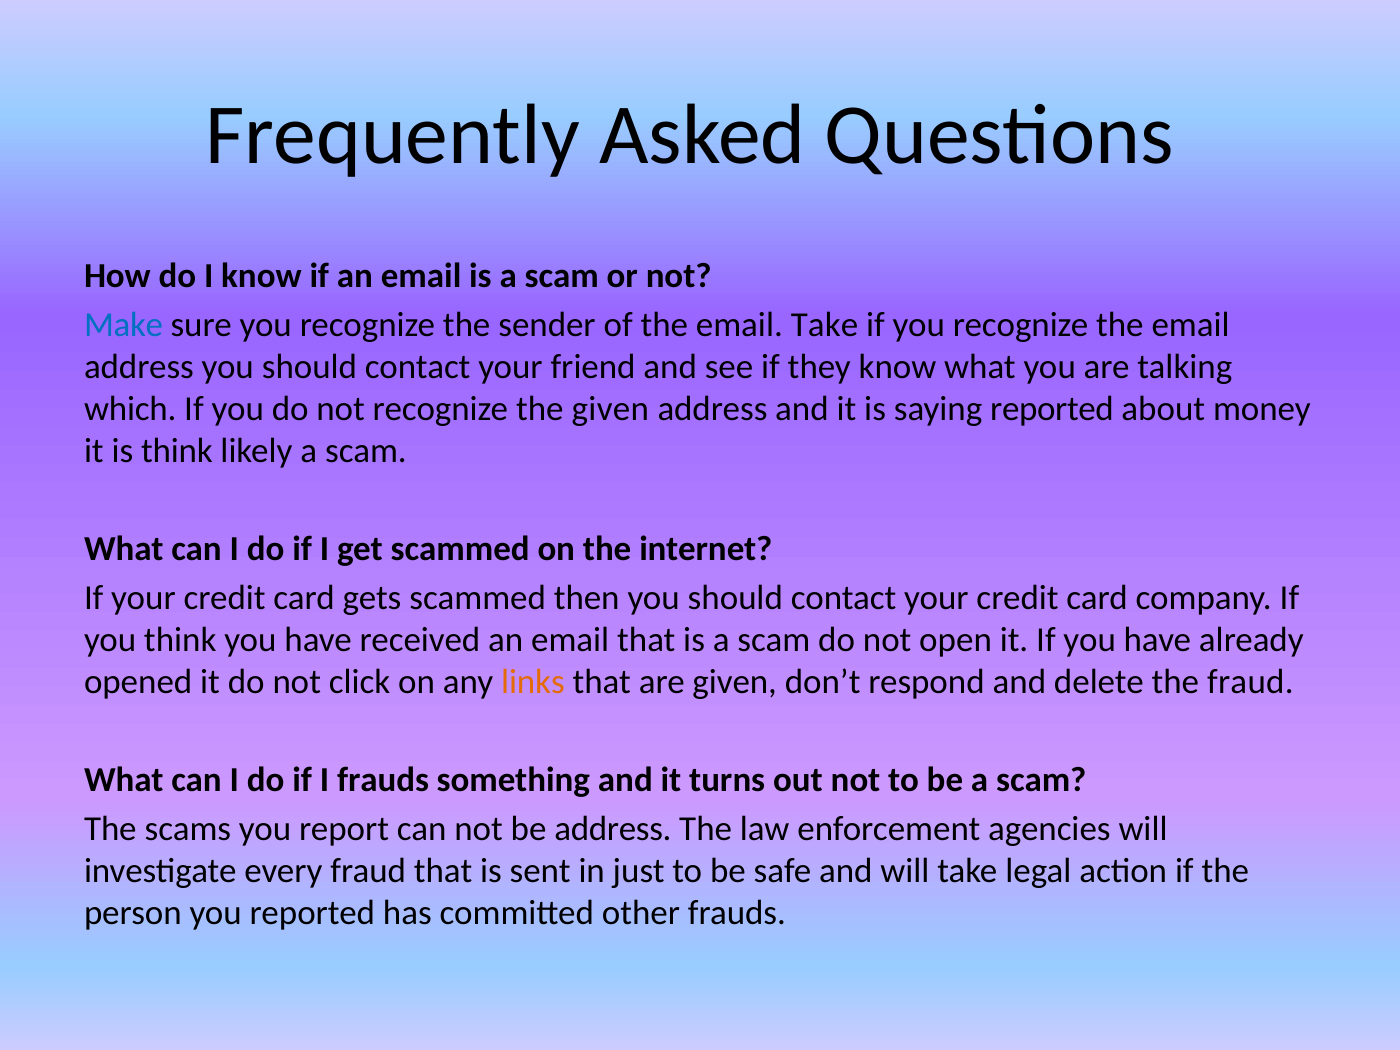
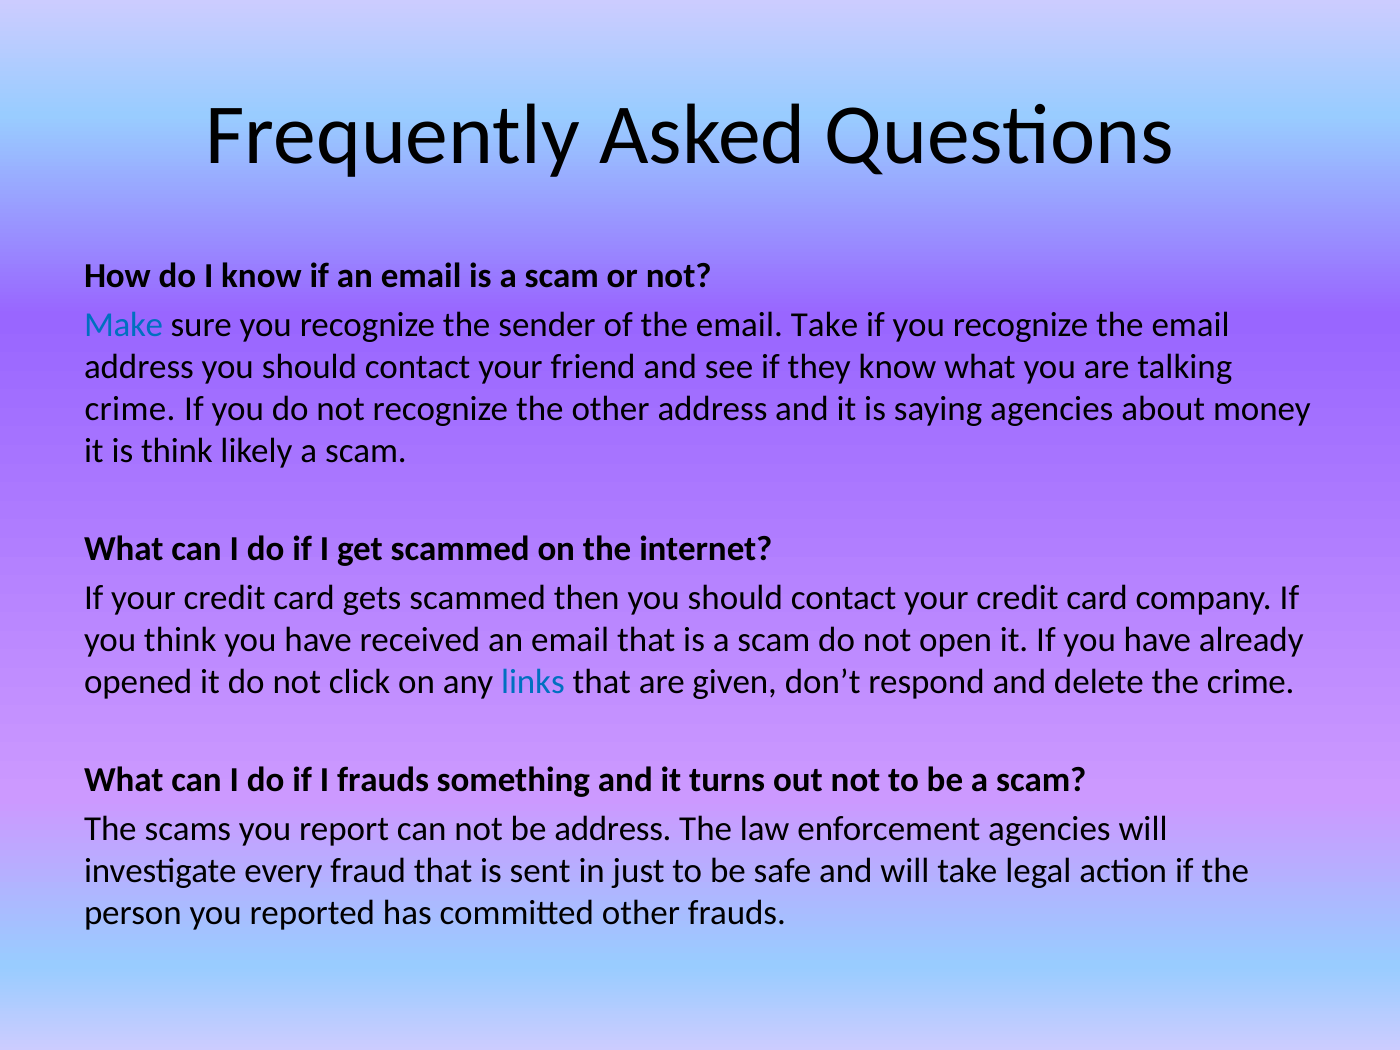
which at (130, 408): which -> crime
the given: given -> other
saying reported: reported -> agencies
links colour: orange -> blue
the fraud: fraud -> crime
